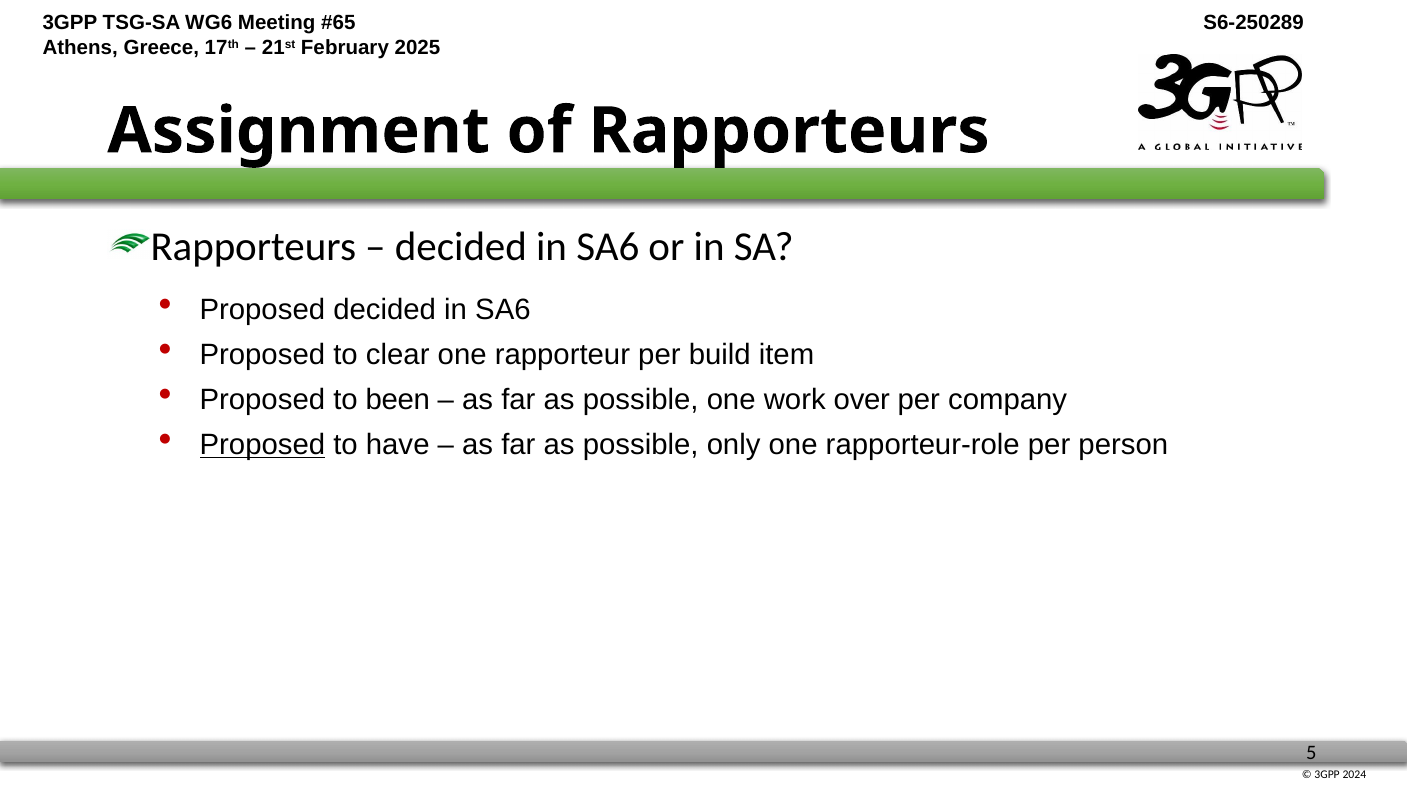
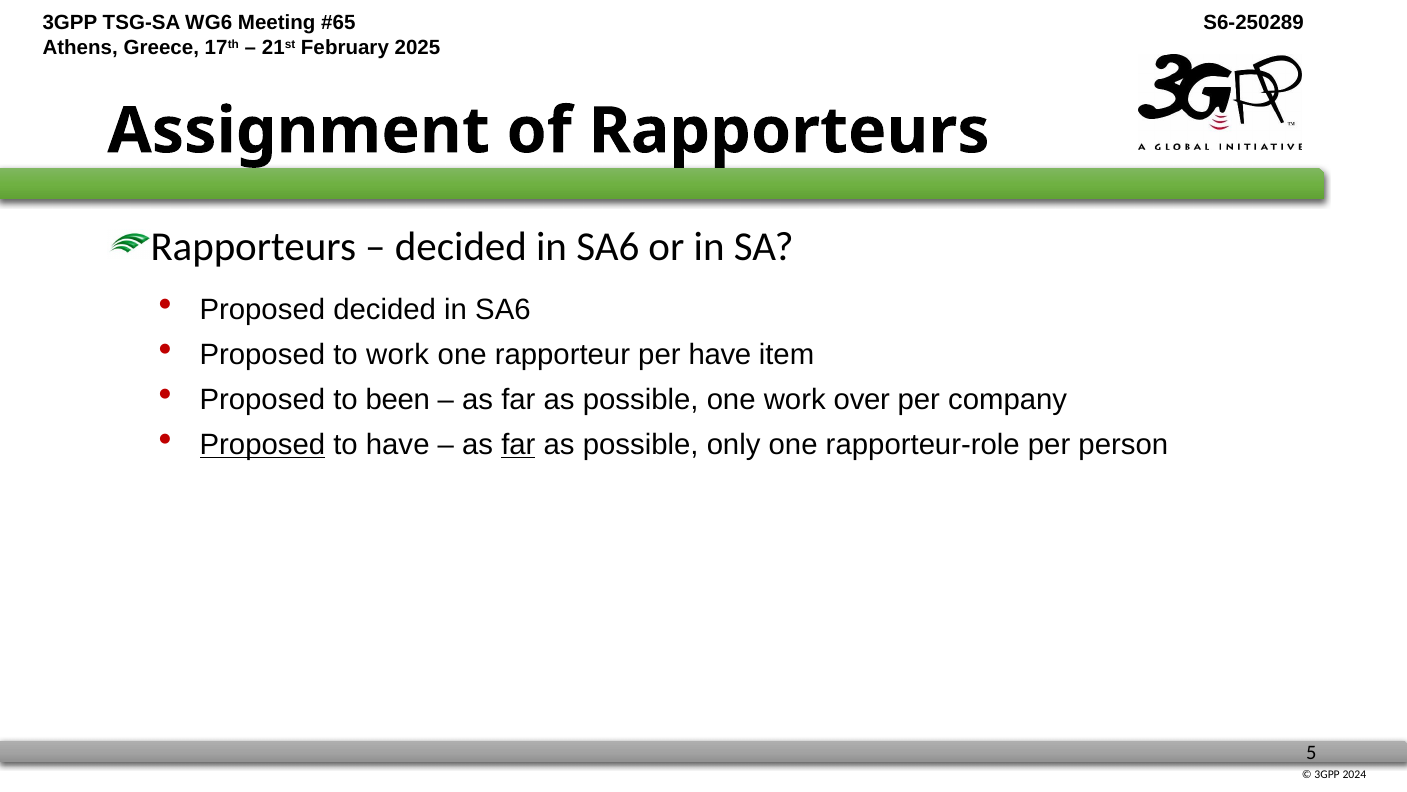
to clear: clear -> work
per build: build -> have
far at (518, 445) underline: none -> present
